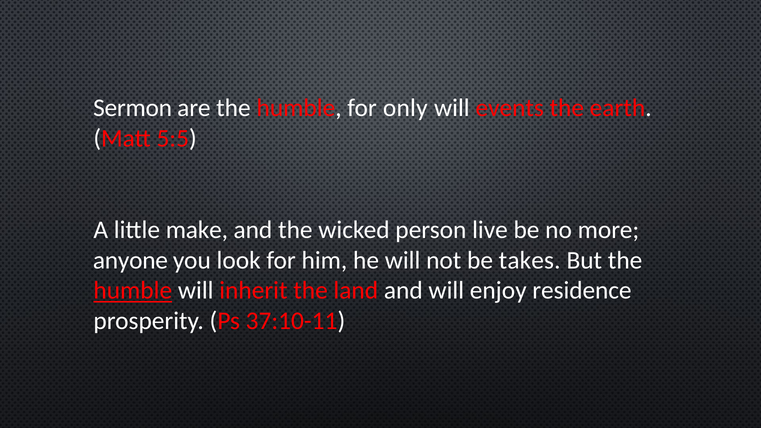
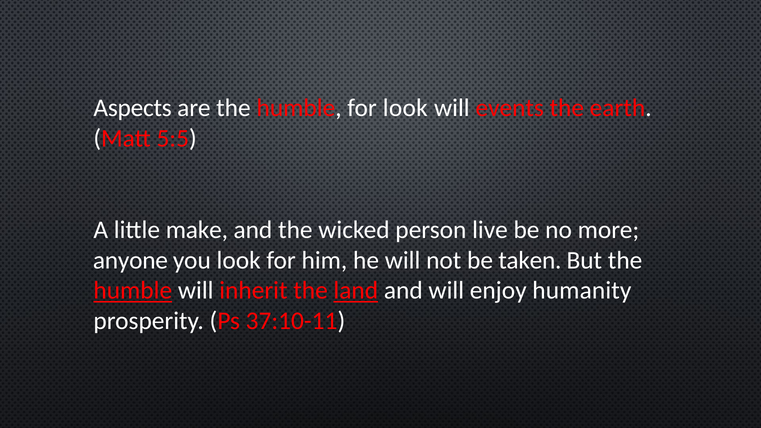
Sermon: Sermon -> Aspects
for only: only -> look
takes: takes -> taken
land underline: none -> present
residence: residence -> humanity
